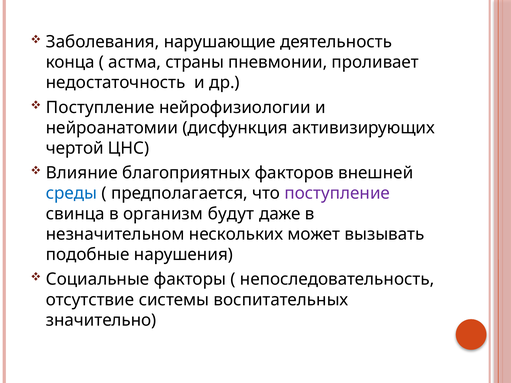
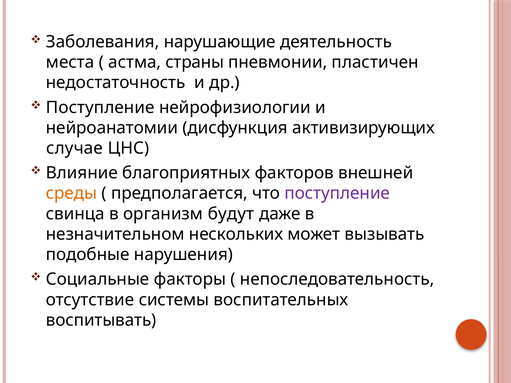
конца: конца -> места
проливает: проливает -> пластичен
чертой: чертой -> случае
среды colour: blue -> orange
значительно: значительно -> воспитывать
